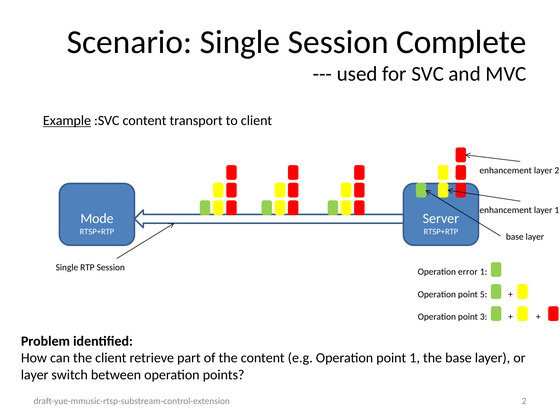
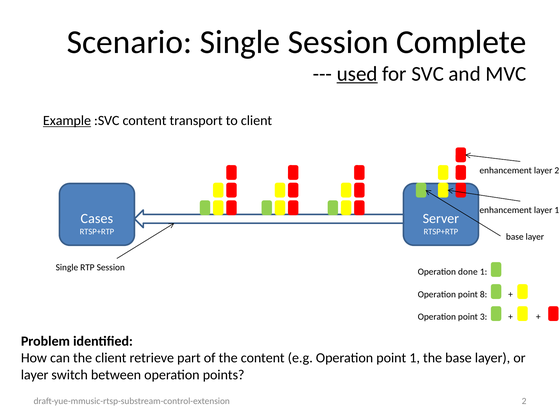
used underline: none -> present
Mode: Mode -> Cases
error: error -> done
5: 5 -> 8
